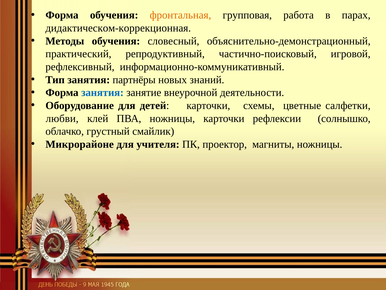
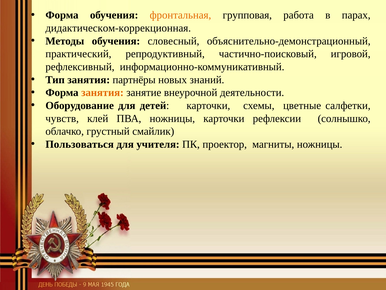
занятия at (102, 92) colour: blue -> orange
любви: любви -> чувств
Микрорайоне: Микрорайоне -> Пользоваться
